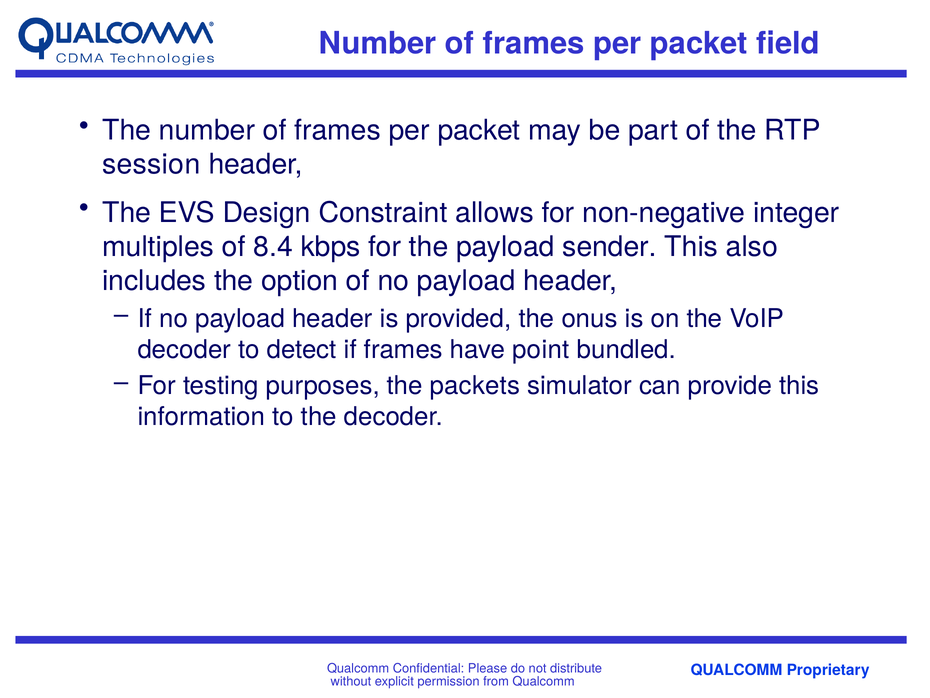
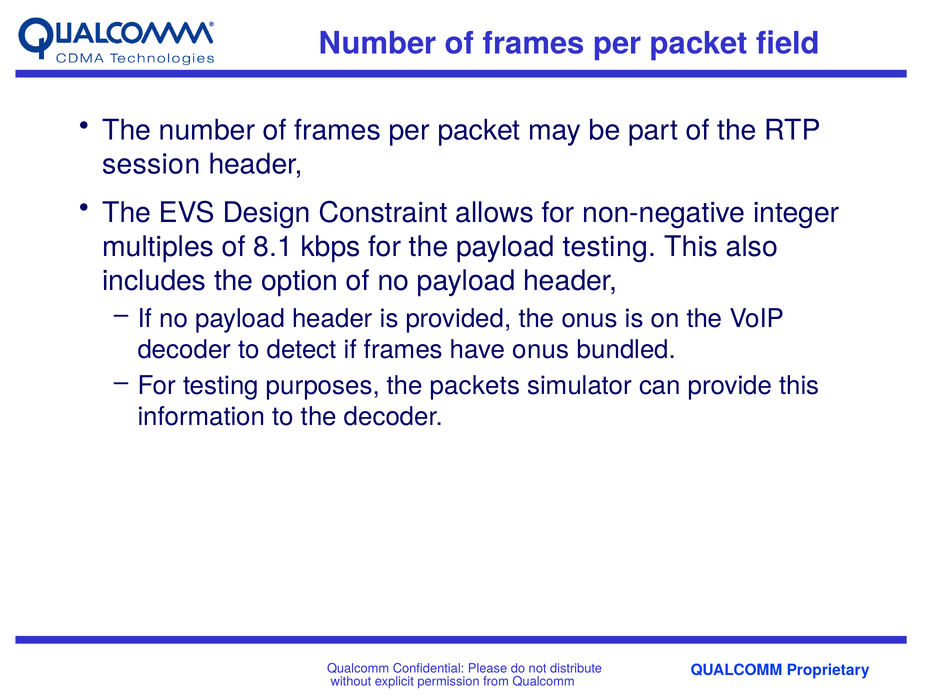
8.4: 8.4 -> 8.1
payload sender: sender -> testing
have point: point -> onus
